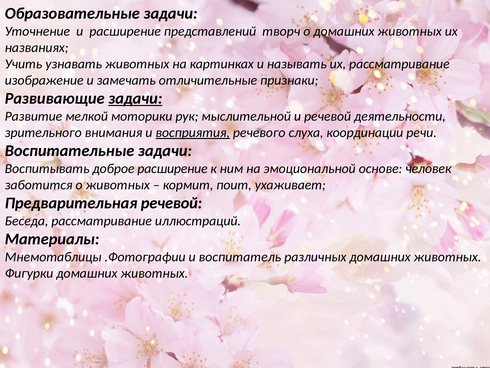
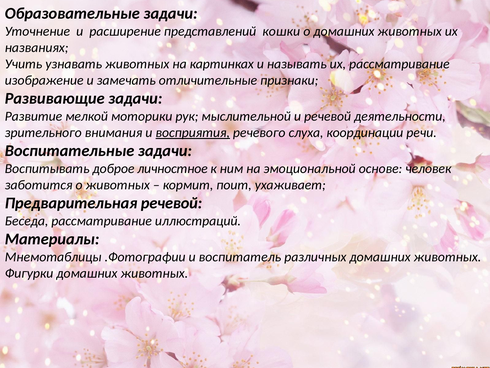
творч: творч -> кошки
задачи at (135, 98) underline: present -> none
доброе расширение: расширение -> личностное
